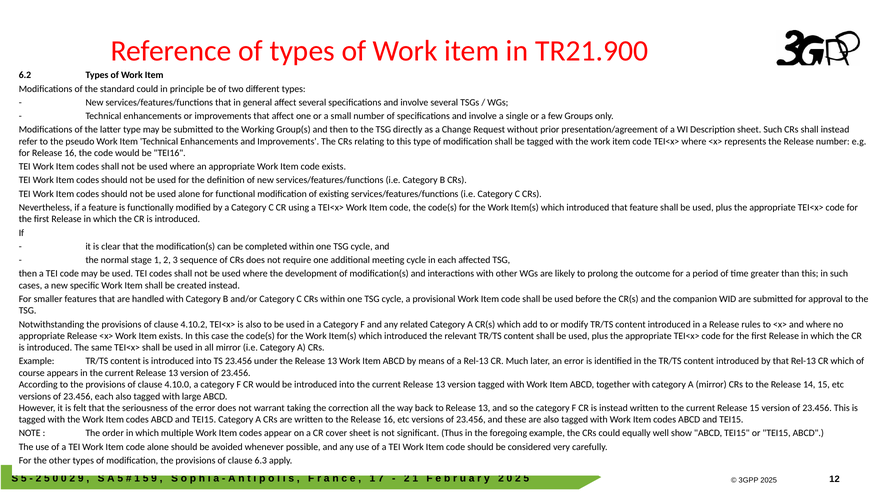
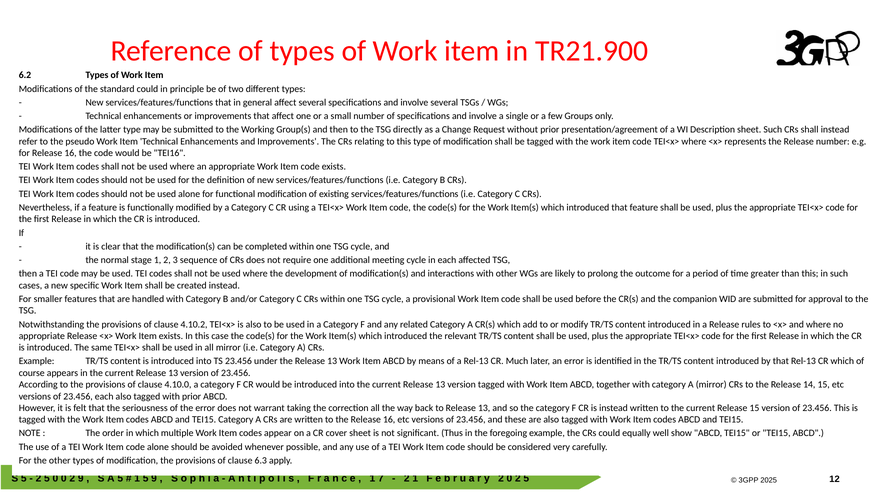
with large: large -> prior
